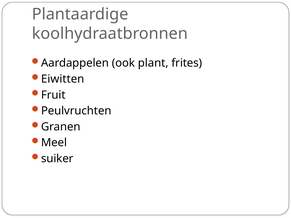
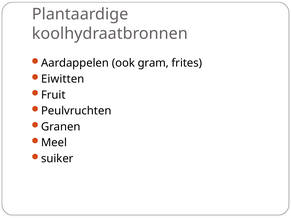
plant: plant -> gram
